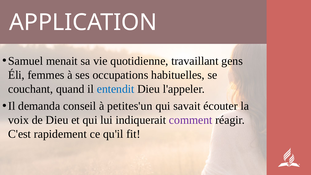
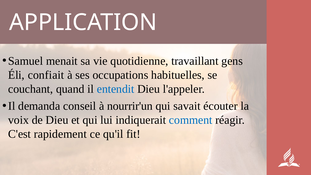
femmes: femmes -> confiait
petites'un: petites'un -> nourrir'un
comment colour: purple -> blue
